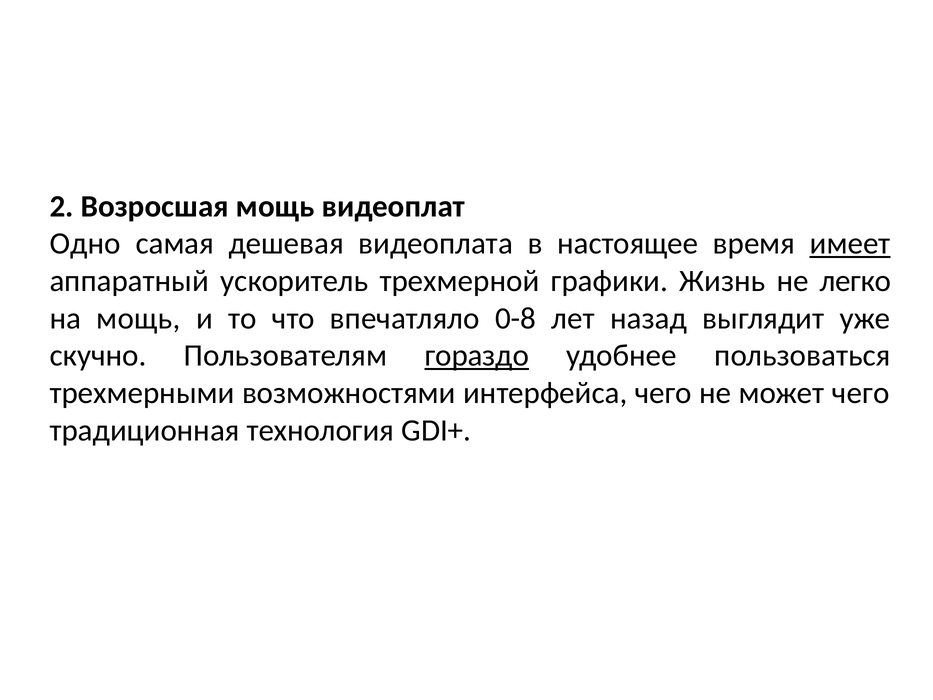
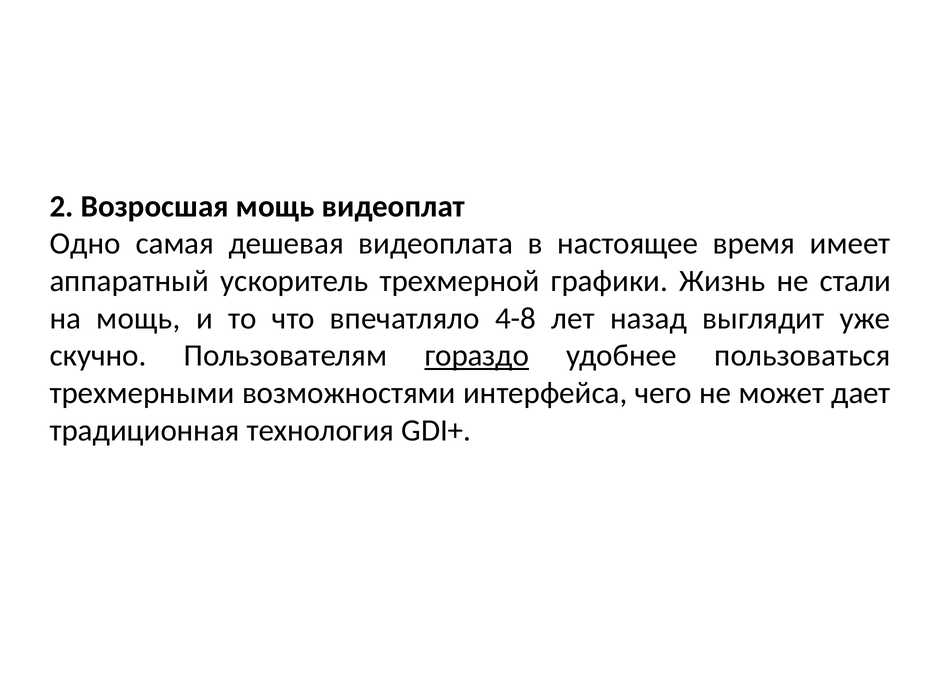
имеет underline: present -> none
легко: легко -> стали
0-8: 0-8 -> 4-8
может чего: чего -> дает
